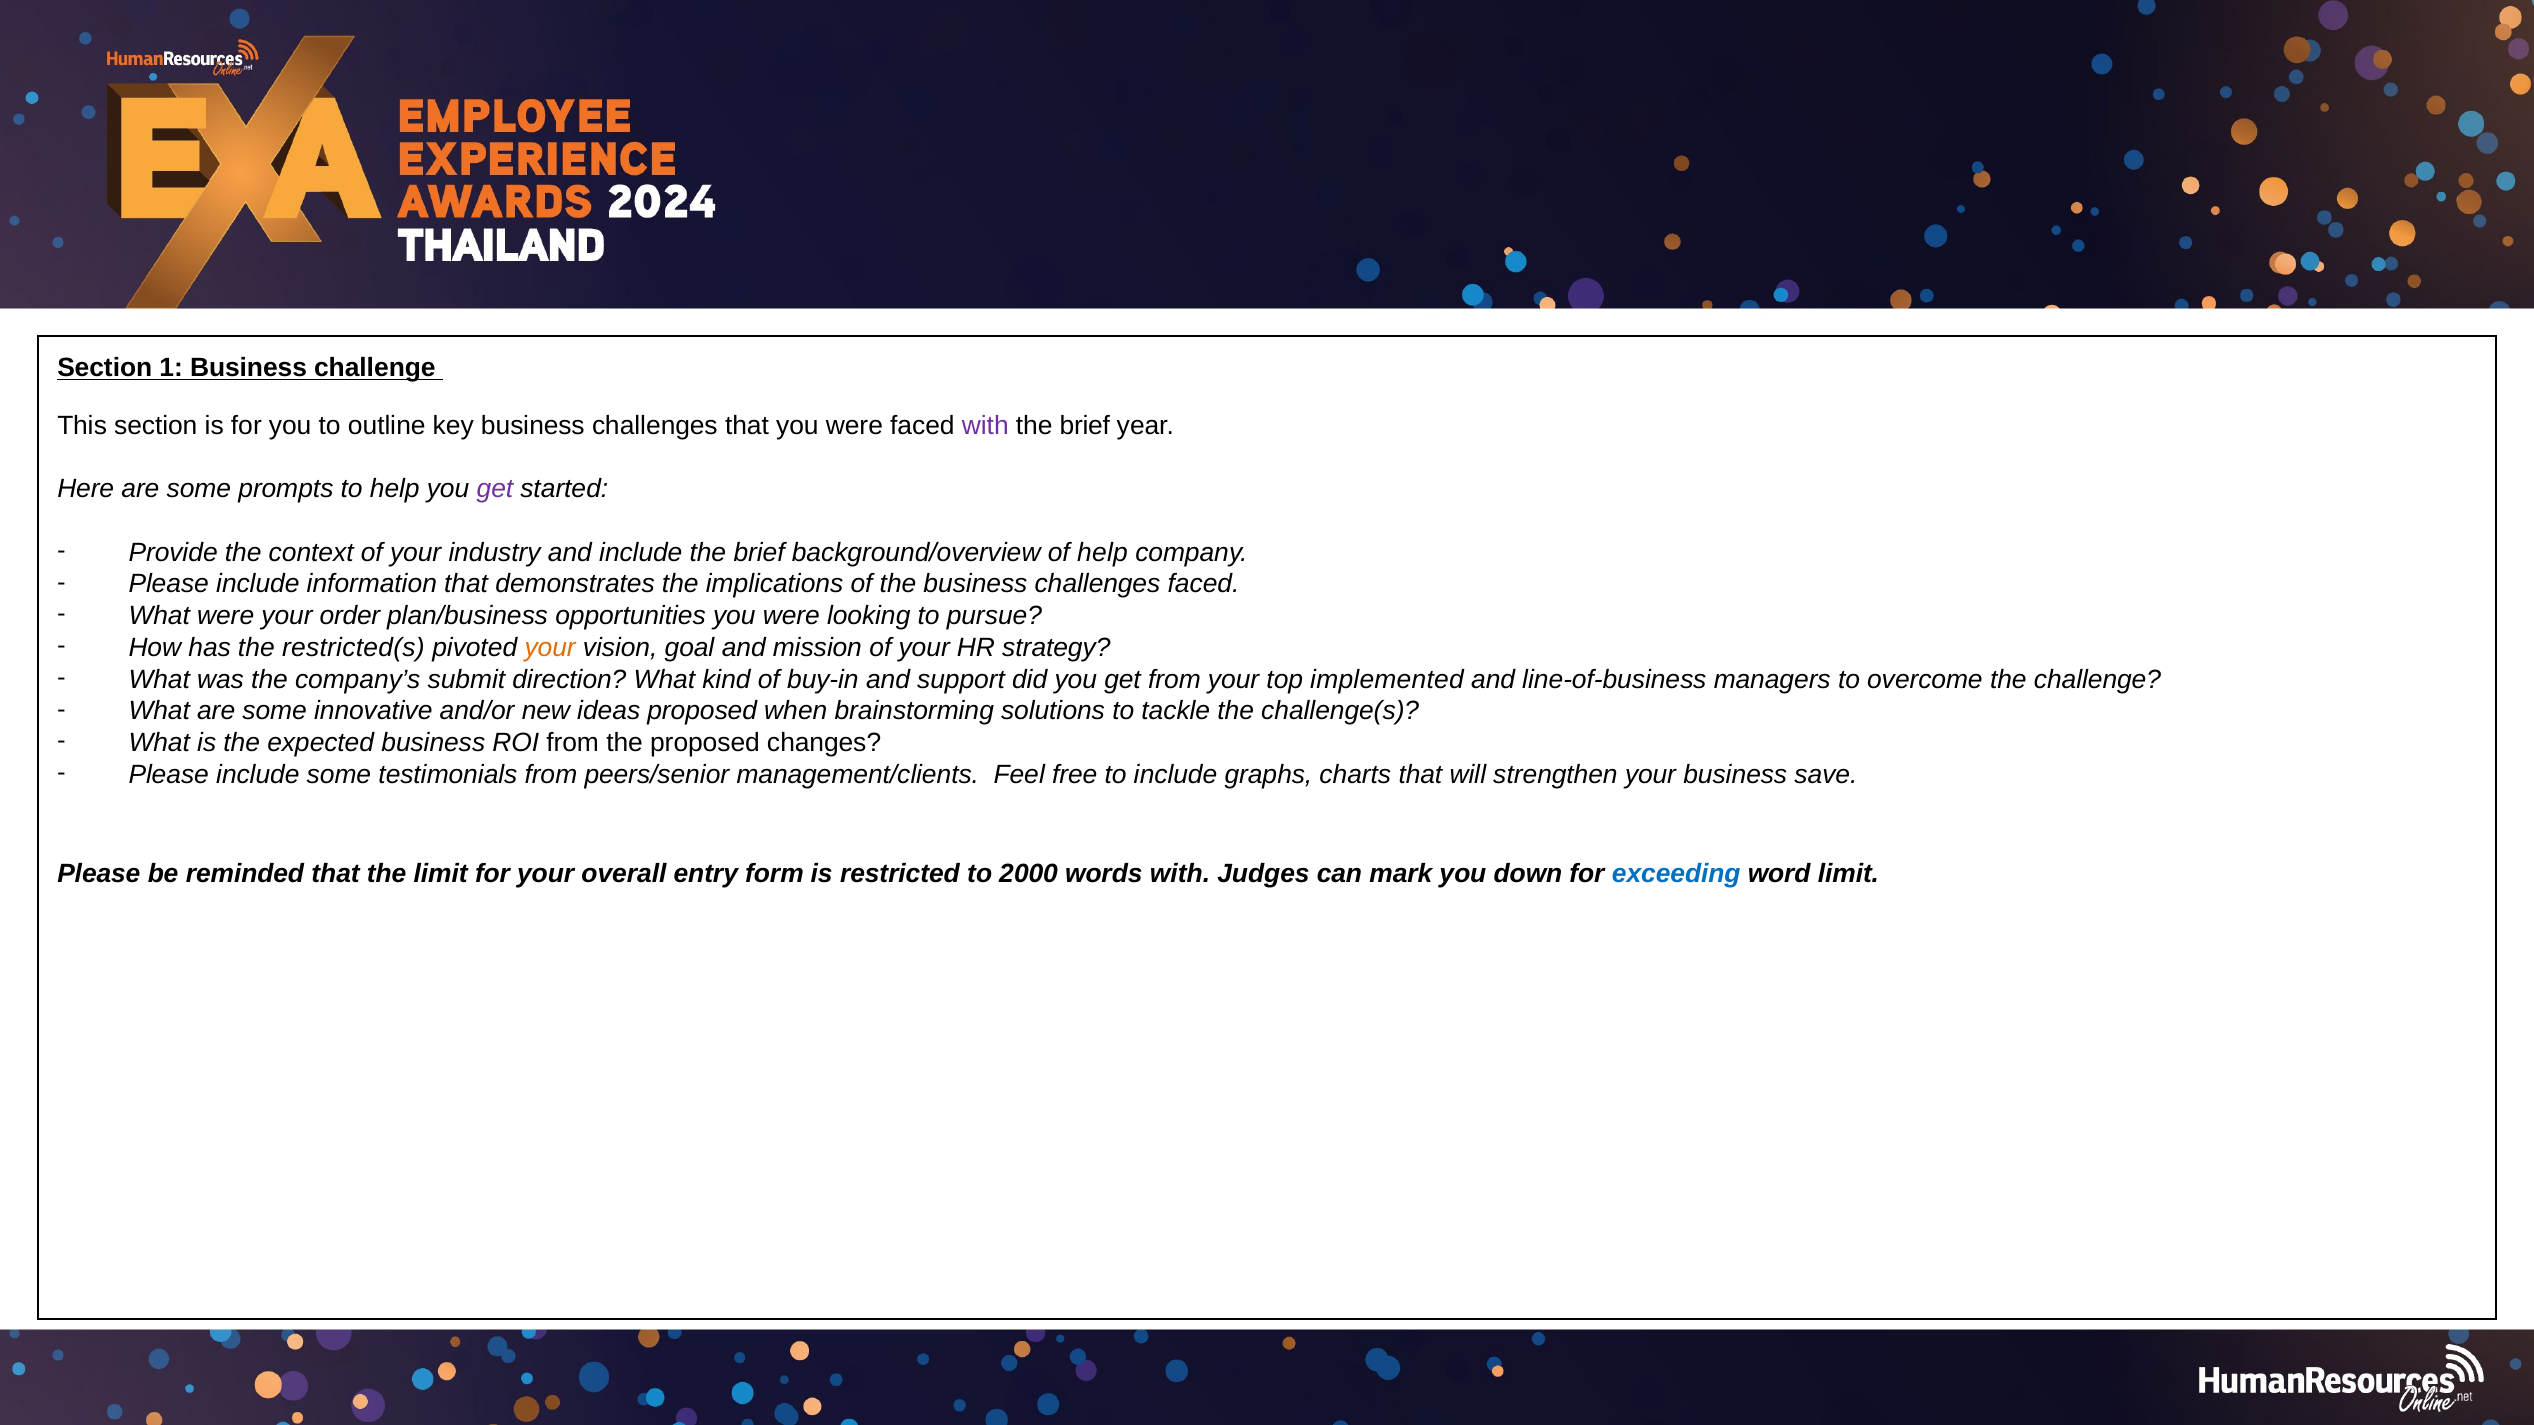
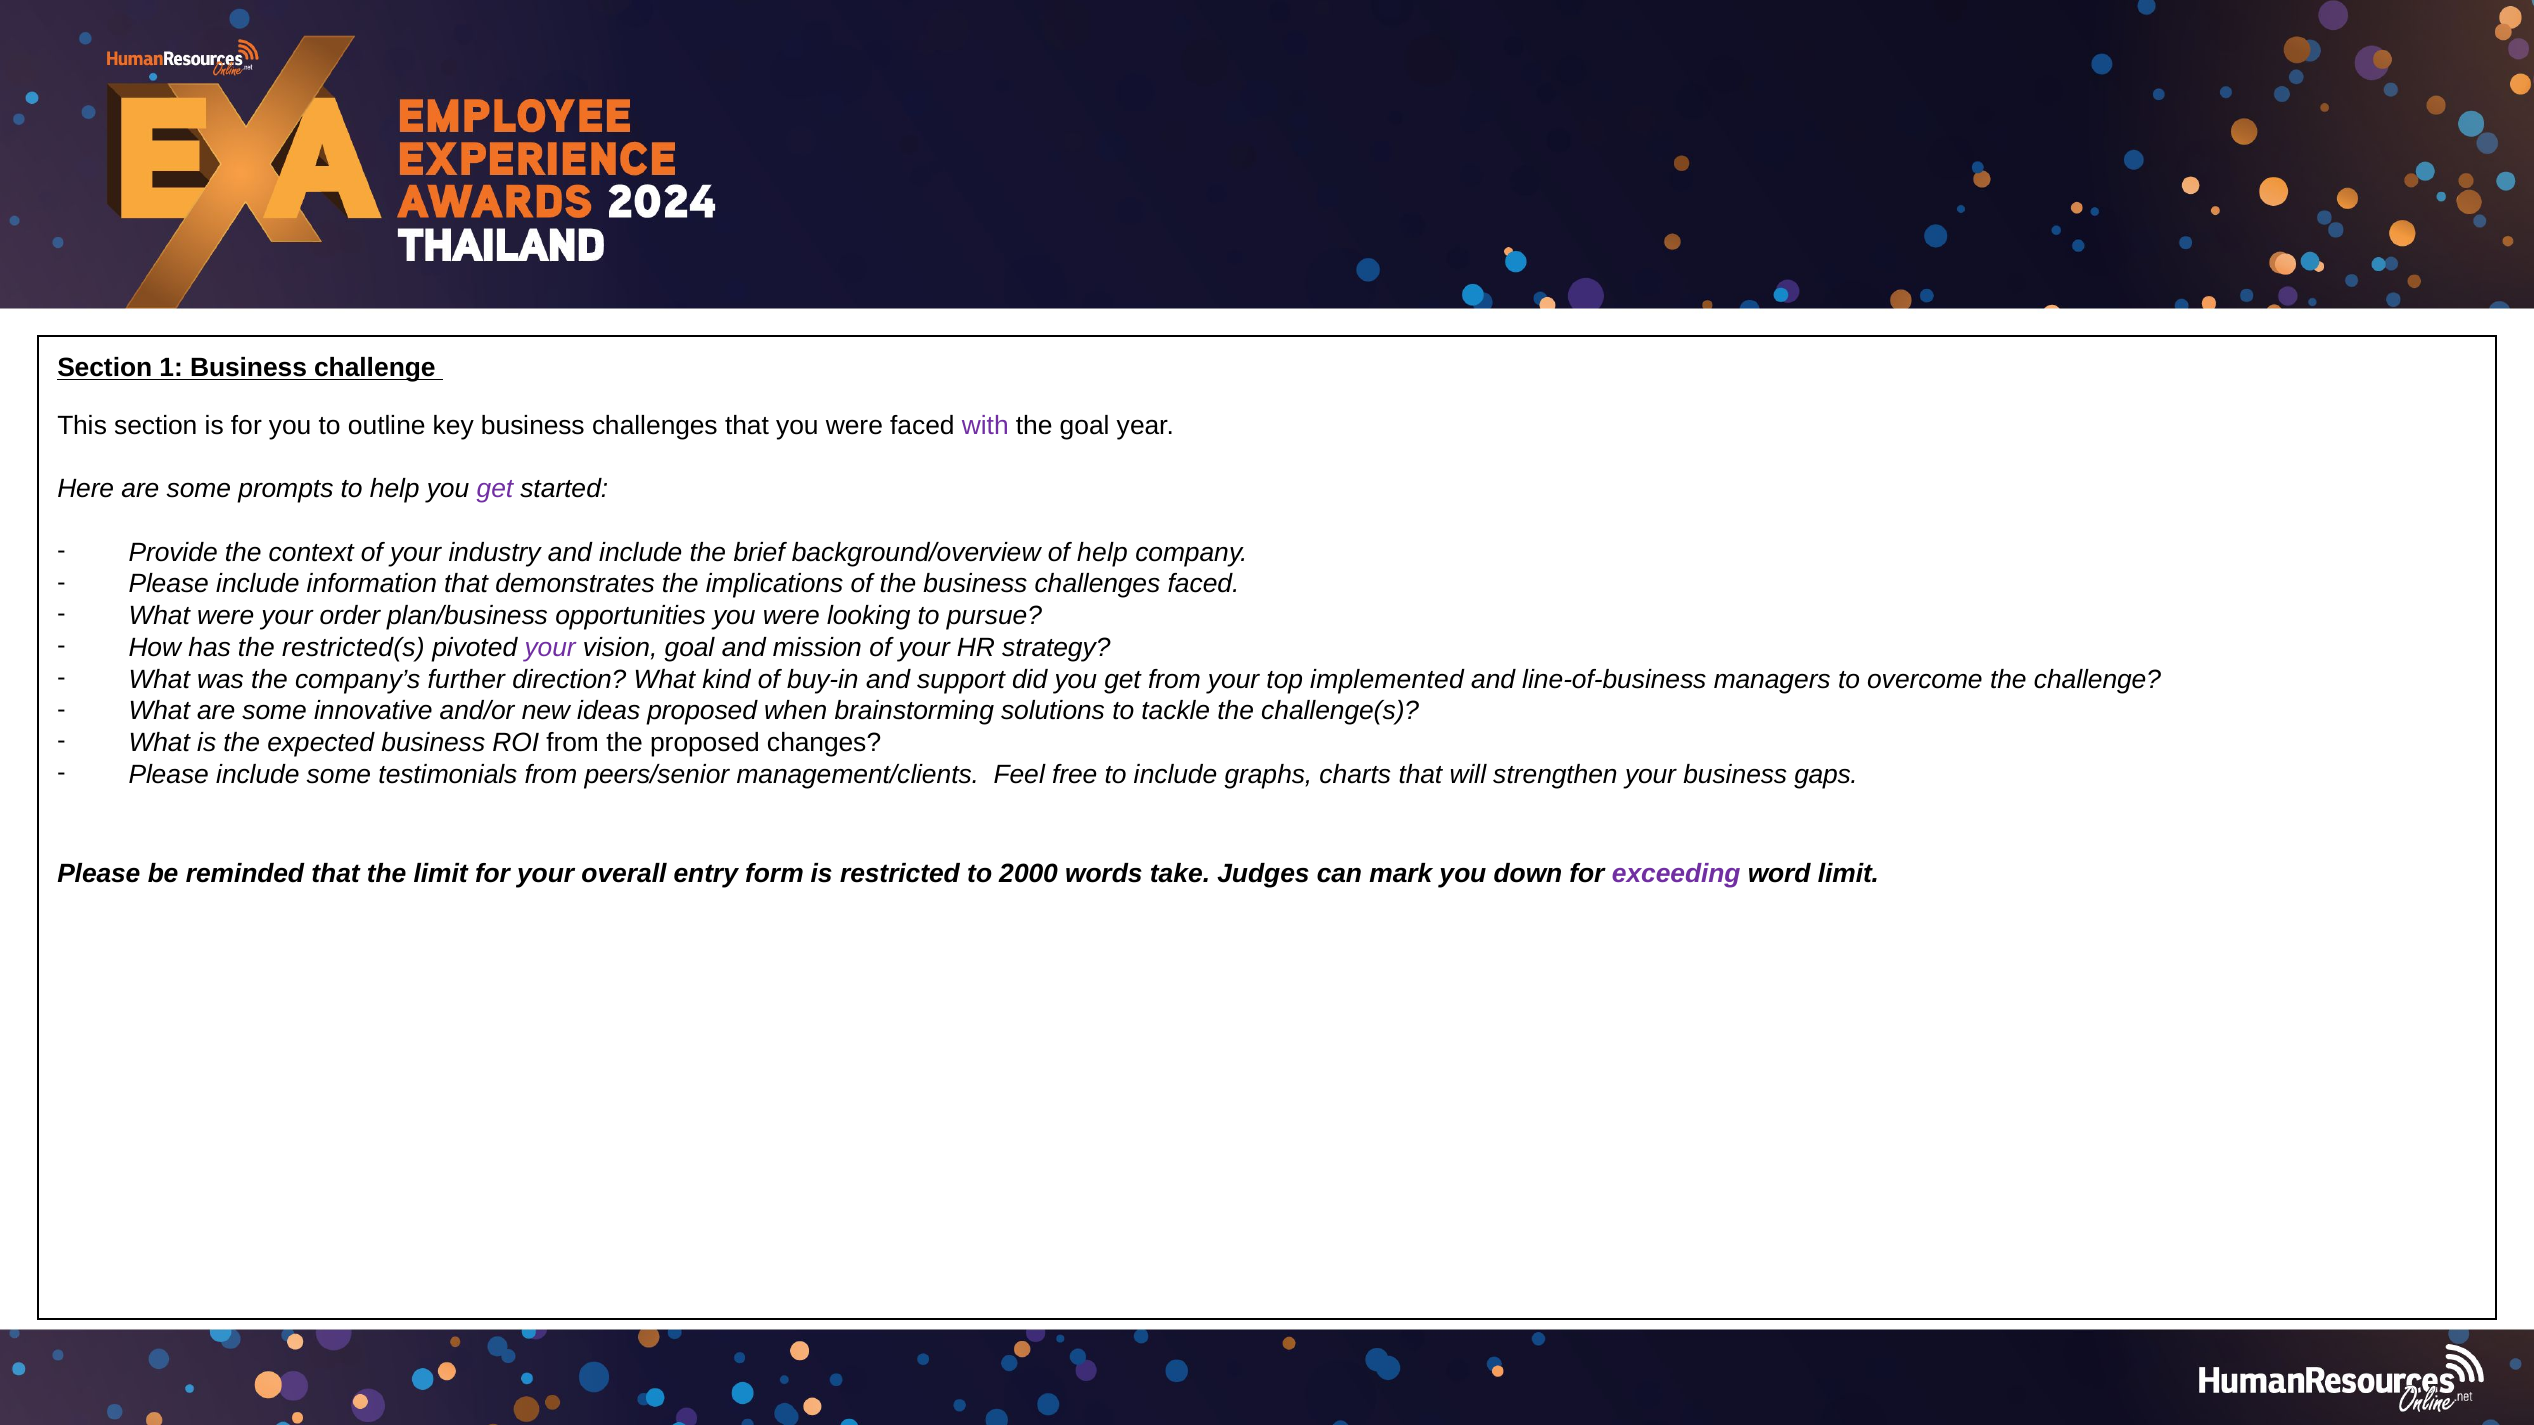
brief at (1085, 426): brief -> goal
your at (550, 648) colour: orange -> purple
submit: submit -> further
save: save -> gaps
words with: with -> take
exceeding colour: blue -> purple
